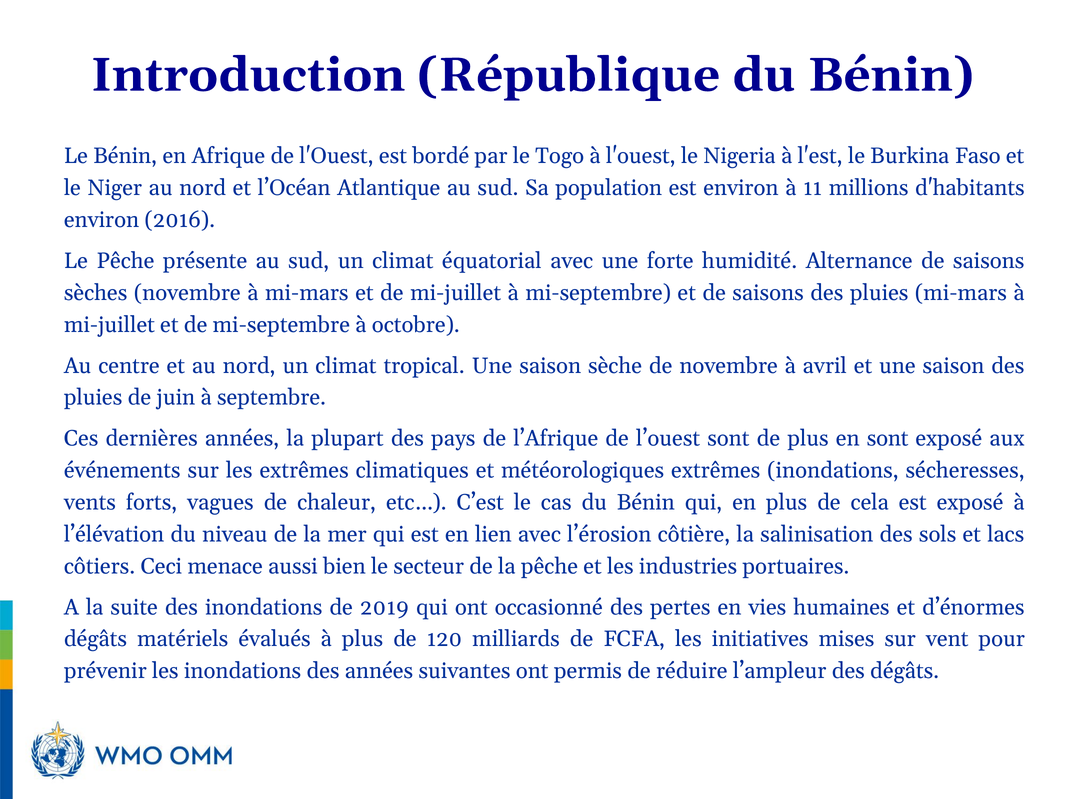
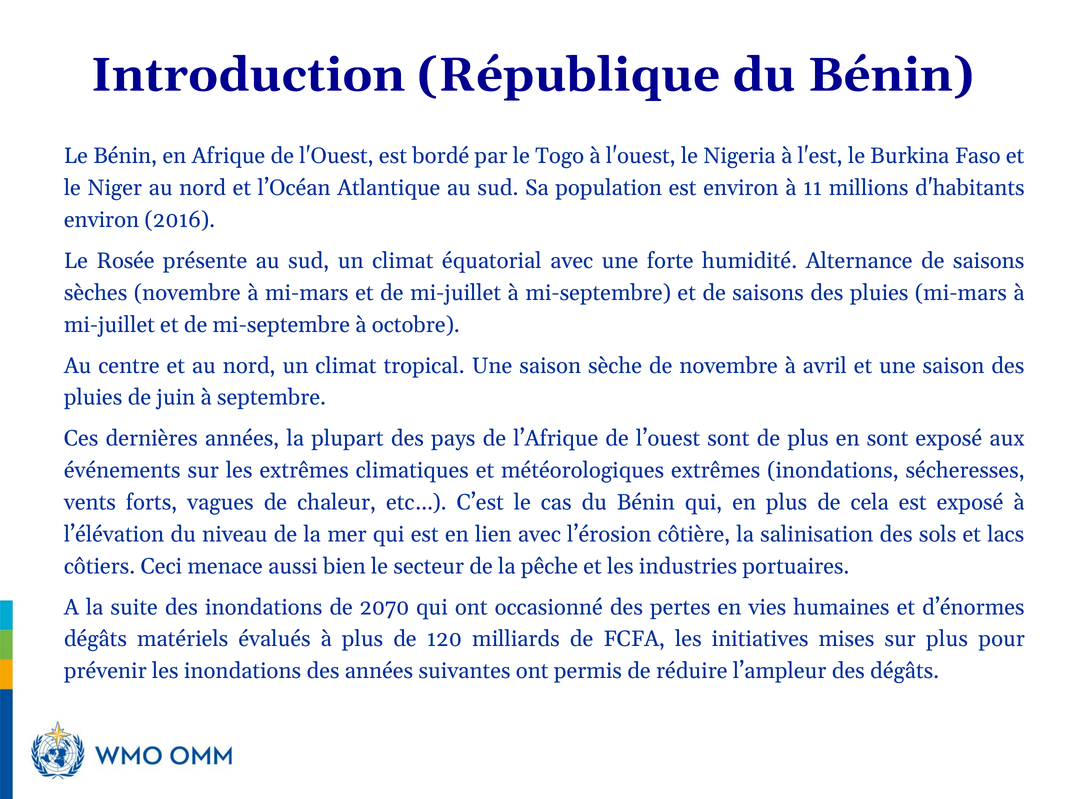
Le Pêche: Pêche -> Rosée
2019: 2019 -> 2070
sur vent: vent -> plus
